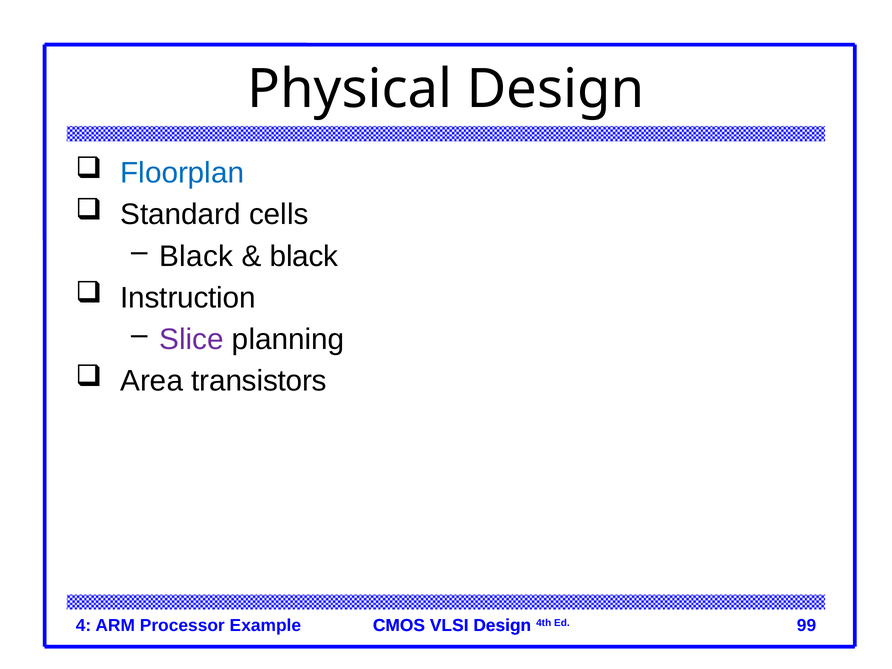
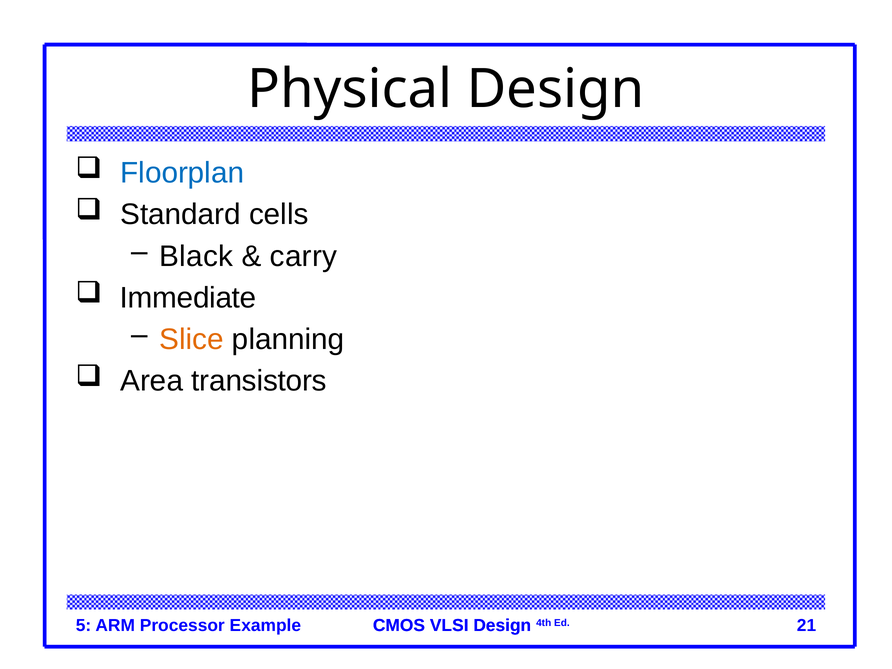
black at (304, 256): black -> carry
Instruction: Instruction -> Immediate
Slice colour: purple -> orange
4: 4 -> 5
99: 99 -> 21
